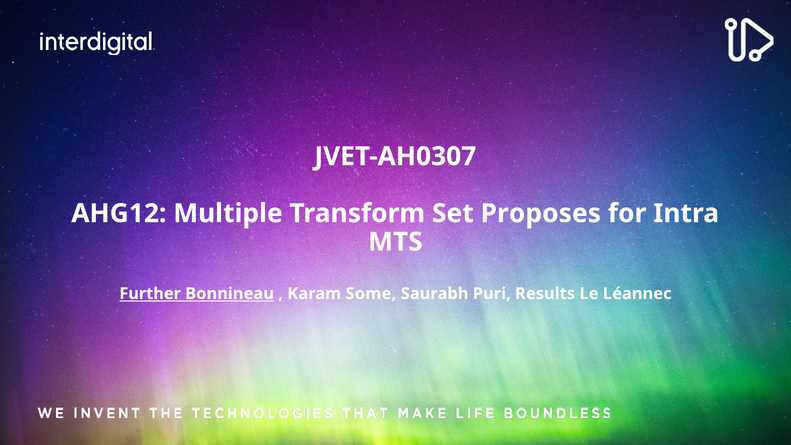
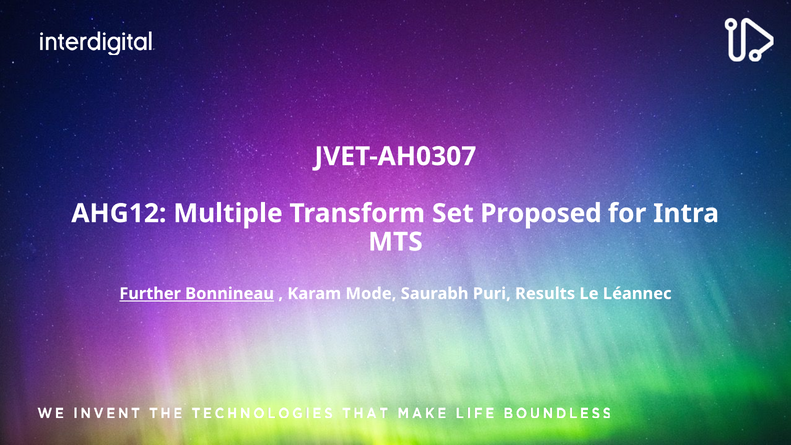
Proposes: Proposes -> Proposed
Some: Some -> Mode
